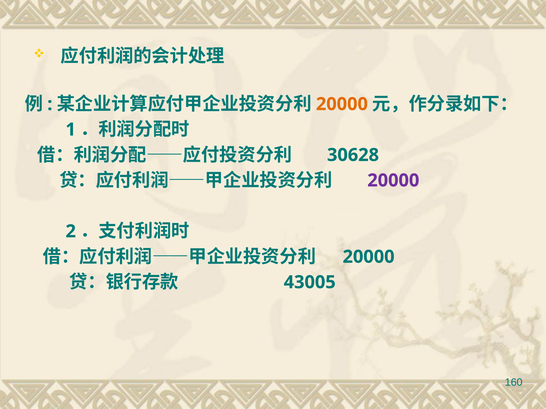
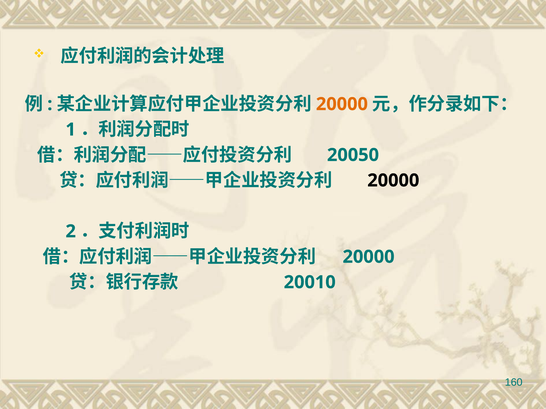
30628: 30628 -> 20050
20000 at (393, 181) colour: purple -> black
43005: 43005 -> 20010
